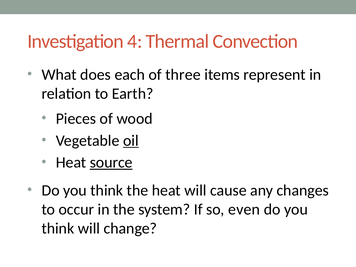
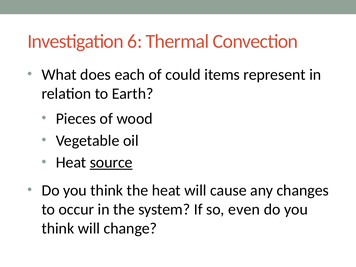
4: 4 -> 6
three: three -> could
oil underline: present -> none
